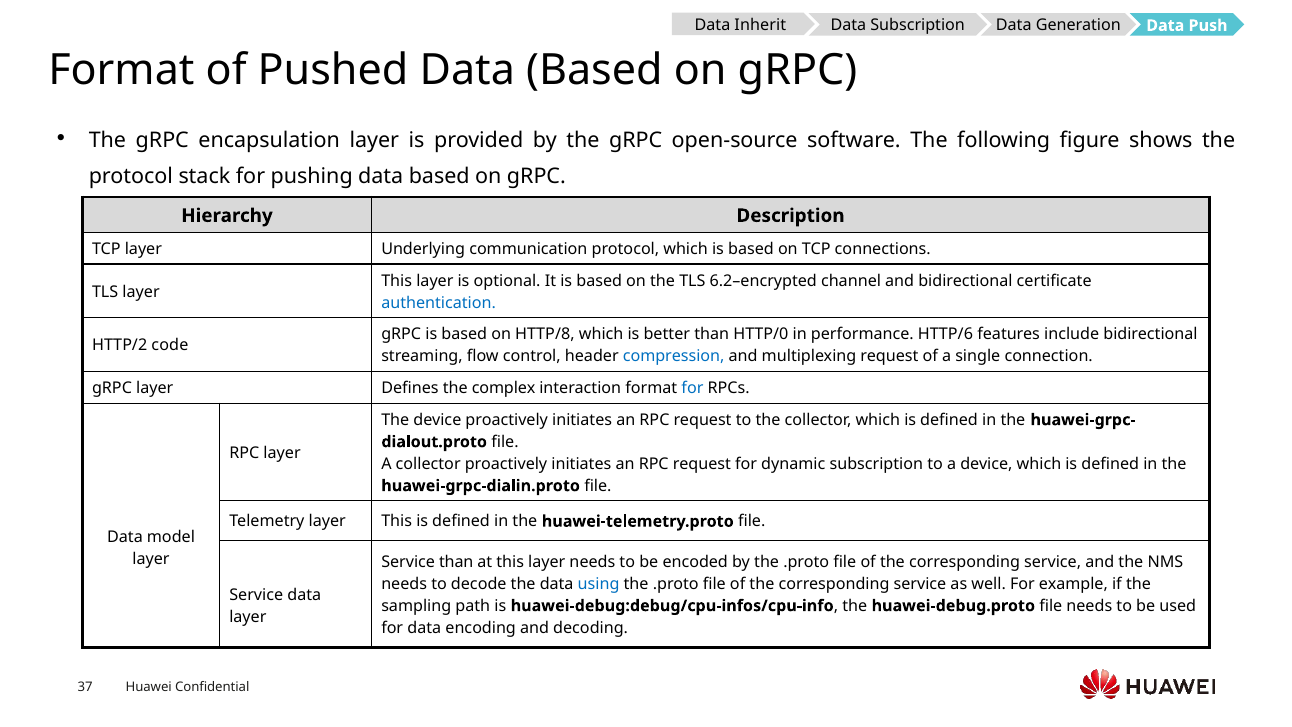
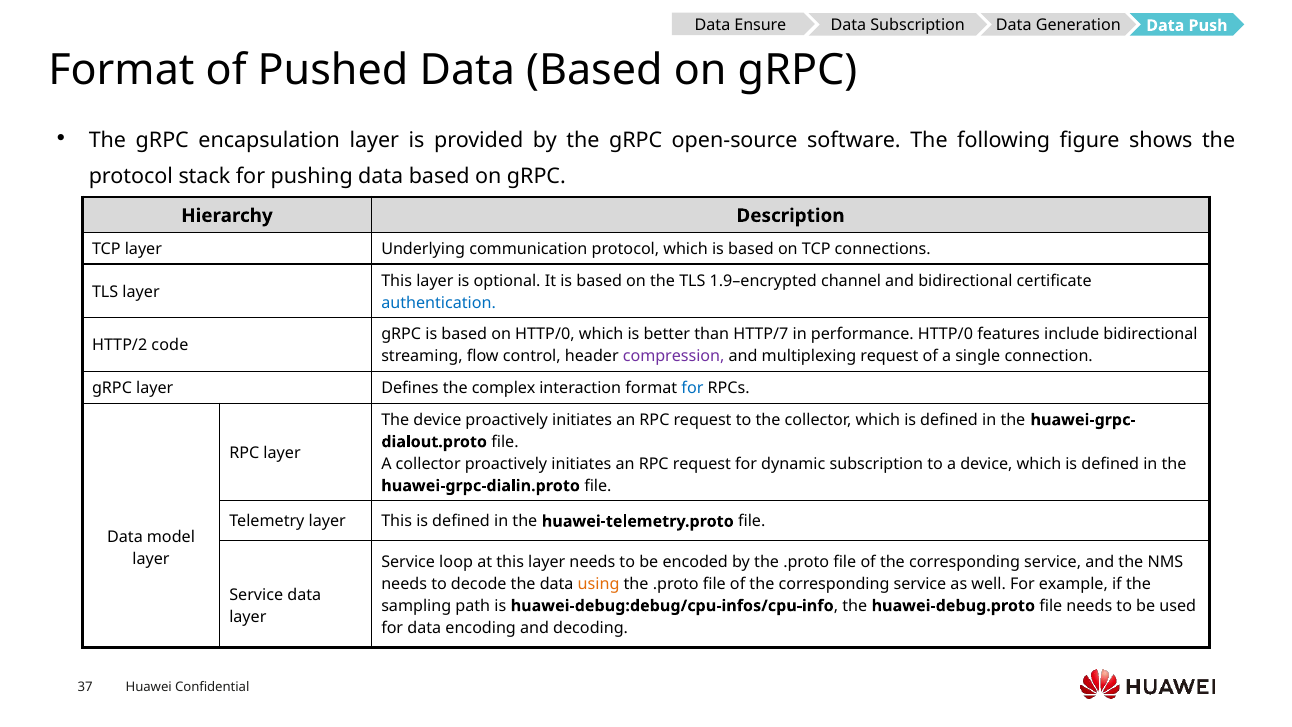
Inherit: Inherit -> Ensure
6.2–encrypted: 6.2–encrypted -> 1.9–encrypted
on HTTP/8: HTTP/8 -> HTTP/0
HTTP/0: HTTP/0 -> HTTP/7
performance HTTP/6: HTTP/6 -> HTTP/0
compression colour: blue -> purple
Service than: than -> loop
using colour: blue -> orange
